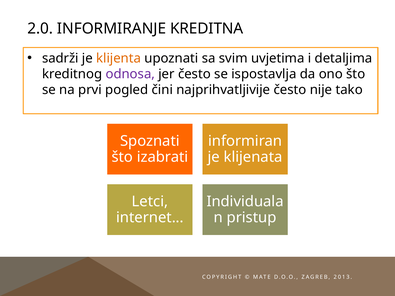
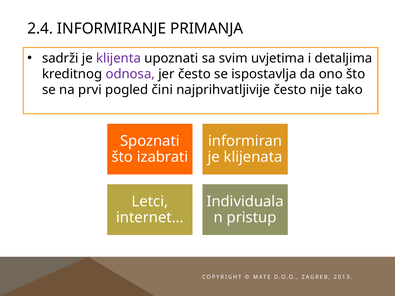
2.0: 2.0 -> 2.4
KREDITNA: KREDITNA -> PRIMANJA
klijenta colour: orange -> purple
